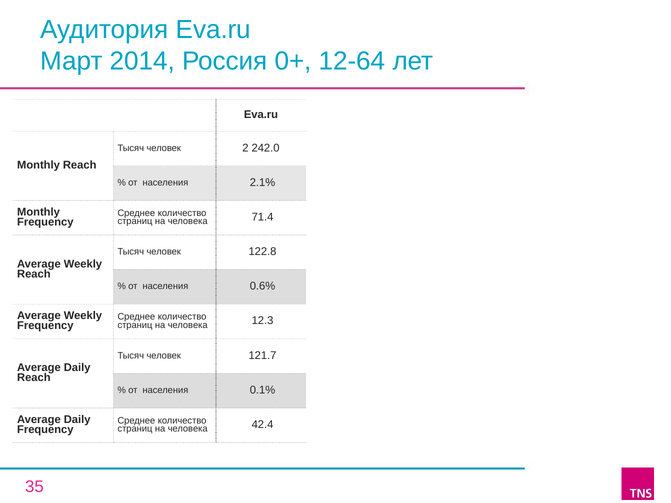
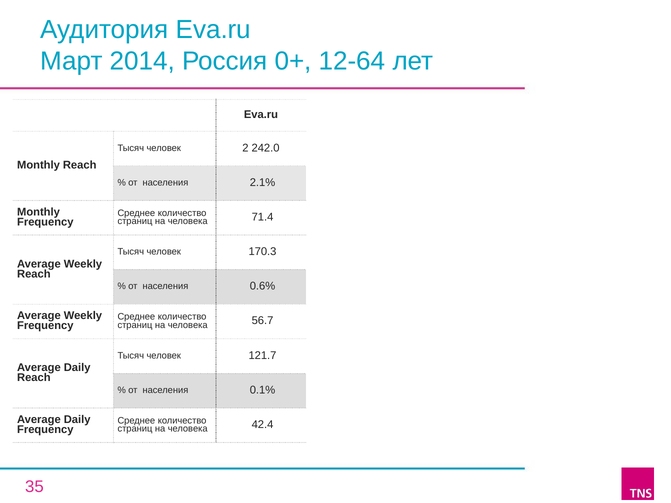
122.8: 122.8 -> 170.3
12.3: 12.3 -> 56.7
